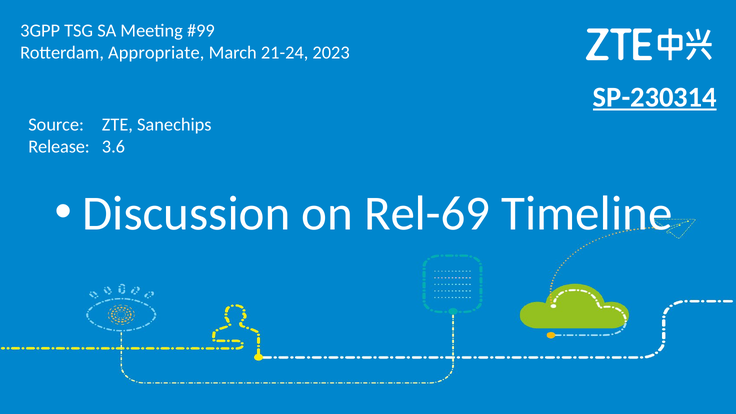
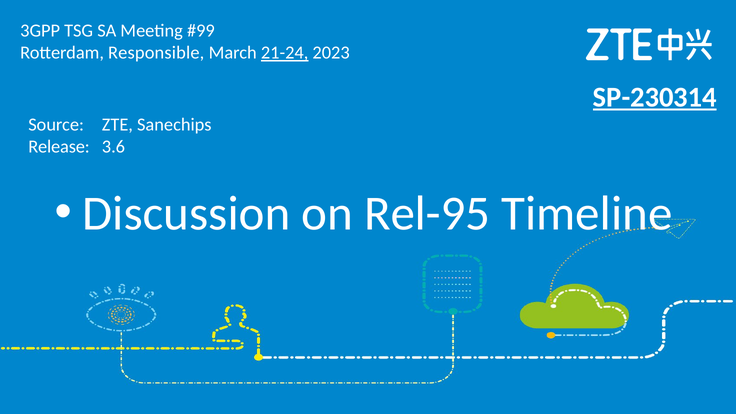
Appropriate: Appropriate -> Responsible
21-24 underline: none -> present
Rel-69: Rel-69 -> Rel-95
